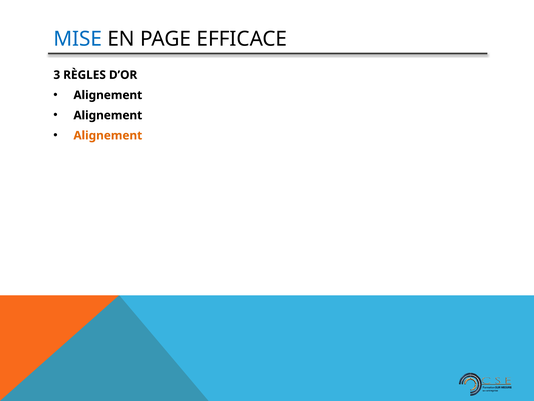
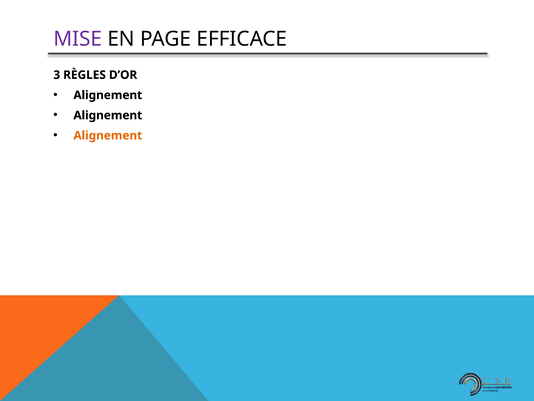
MISE colour: blue -> purple
